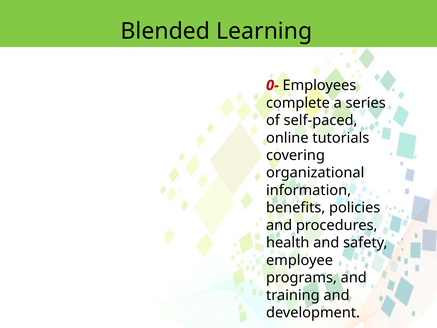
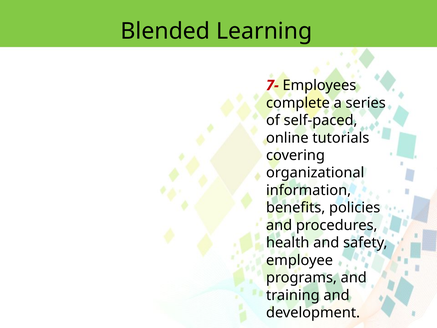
0-: 0- -> 7-
